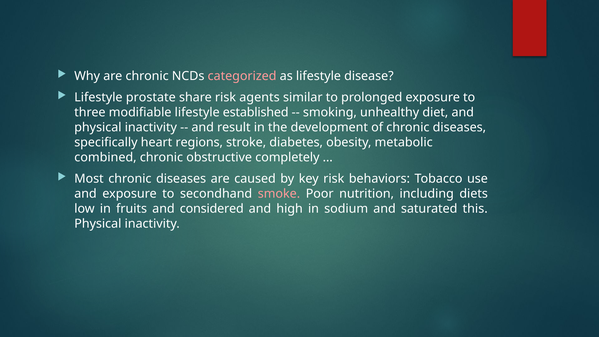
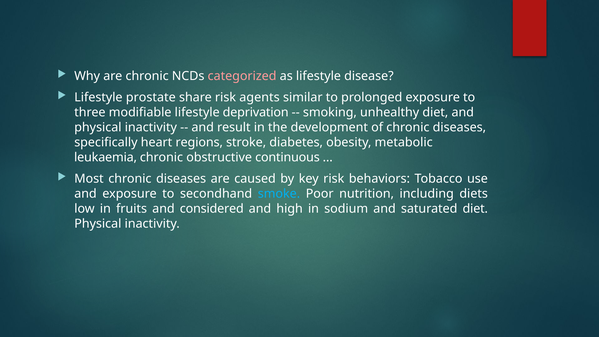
established: established -> deprivation
combined: combined -> leukaemia
completely: completely -> continuous
smoke colour: pink -> light blue
saturated this: this -> diet
